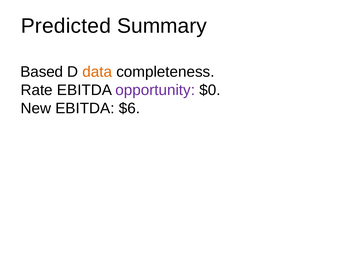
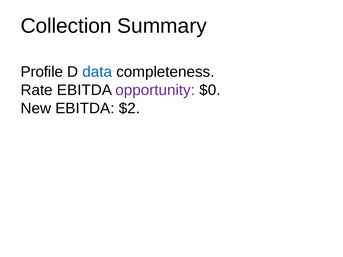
Predicted: Predicted -> Collection
Based: Based -> Profile
data colour: orange -> blue
$6: $6 -> $2
